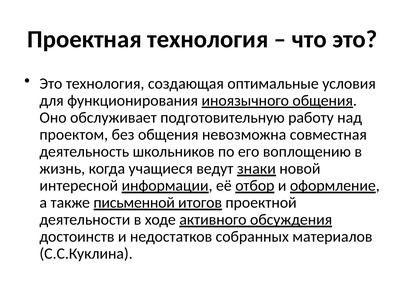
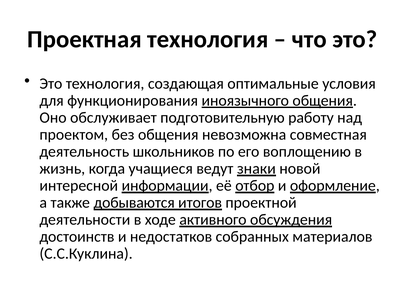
письменной: письменной -> добываются
